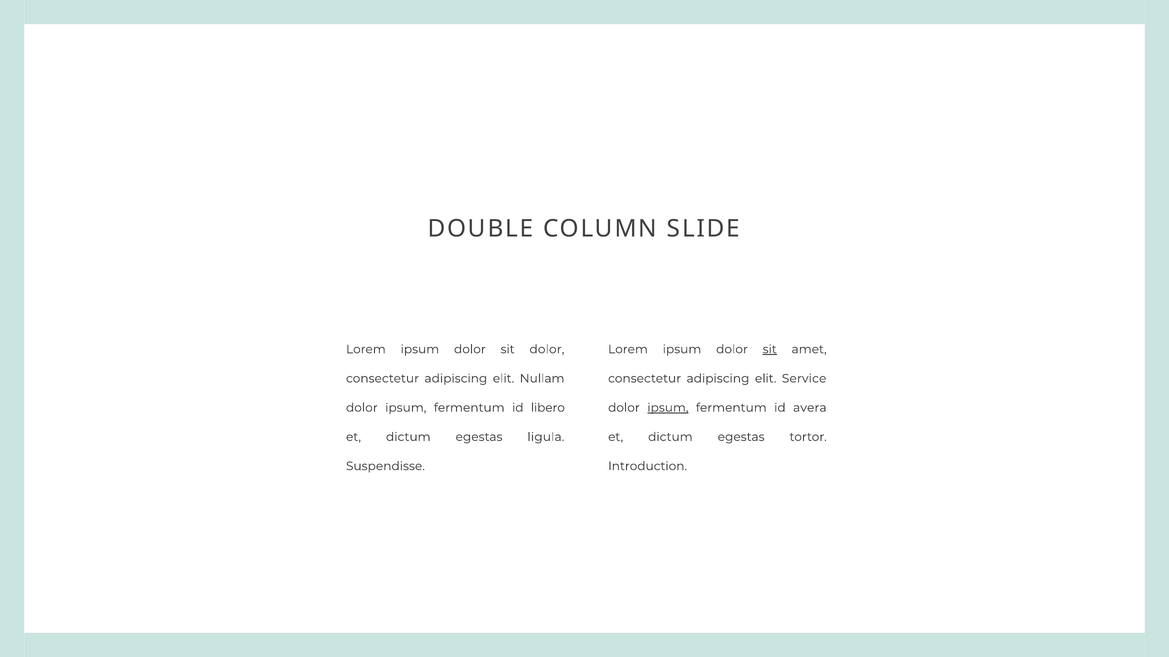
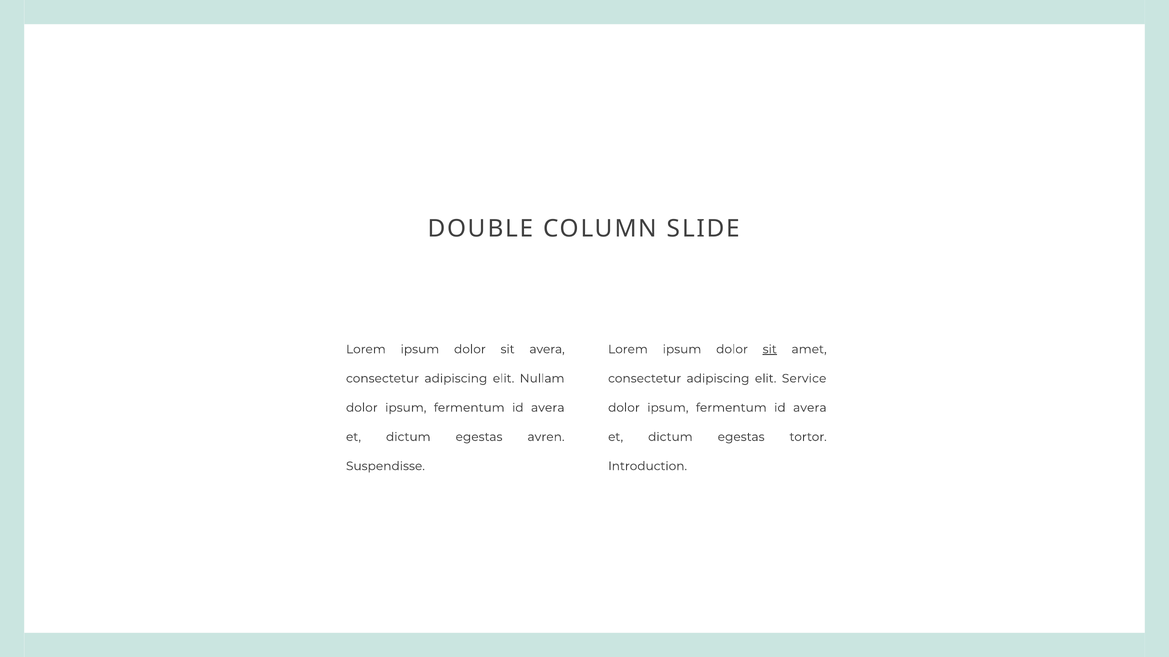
sit dolor: dolor -> avera
libero at (548, 408): libero -> avera
ipsum at (668, 408) underline: present -> none
ligula: ligula -> avren
